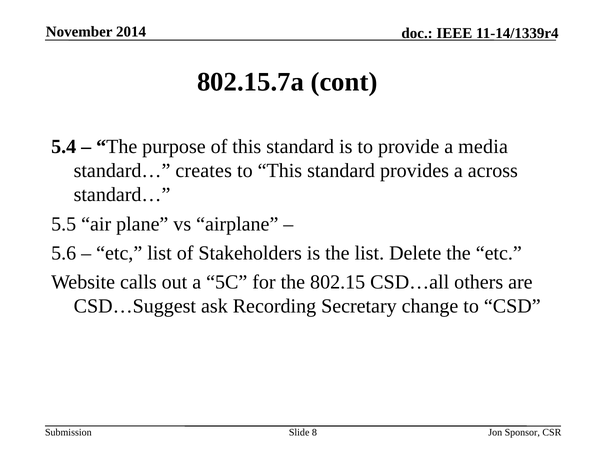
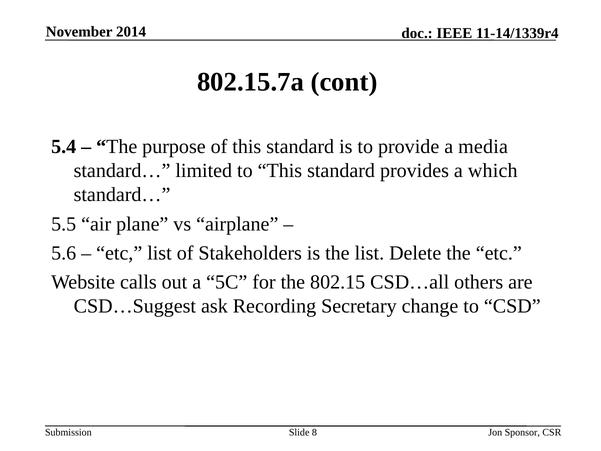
creates: creates -> limited
across: across -> which
